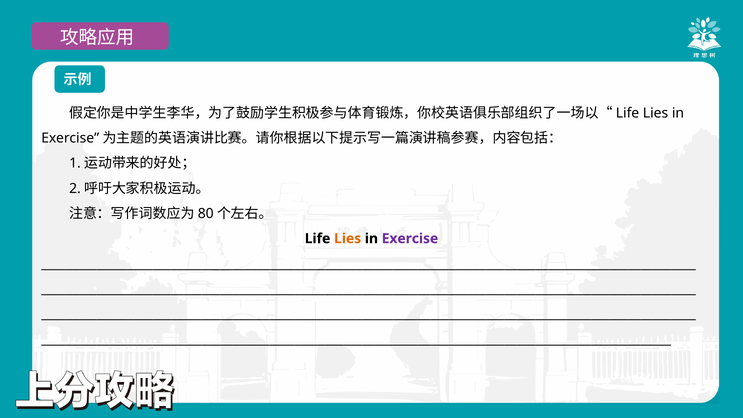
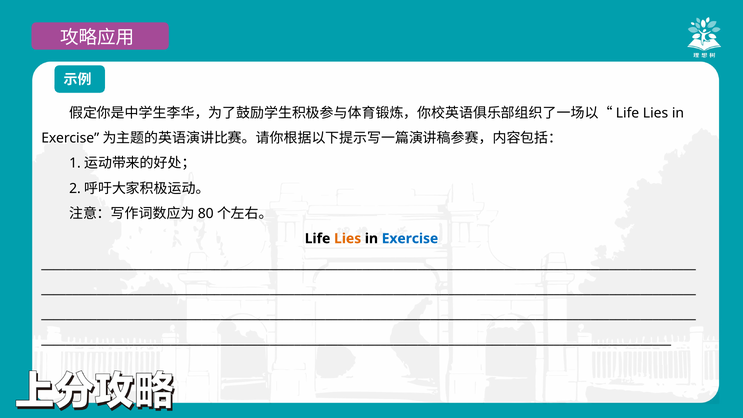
Exercise colour: purple -> blue
